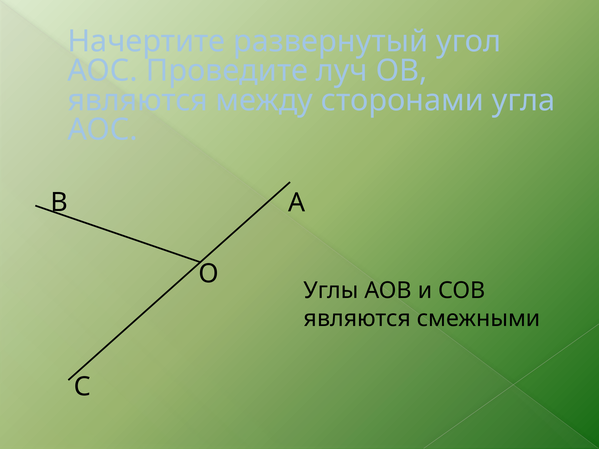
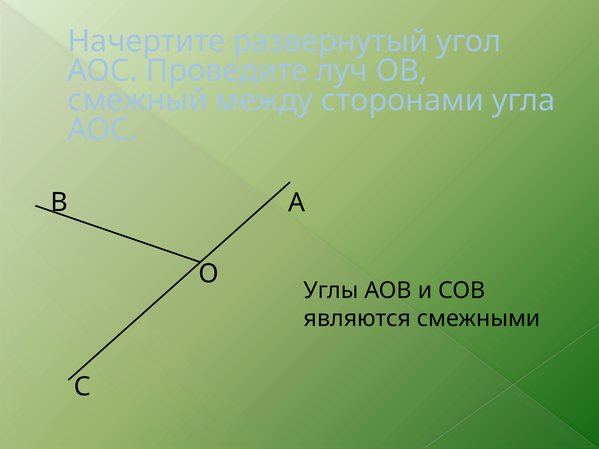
являются at (138, 100): являются -> смежный
